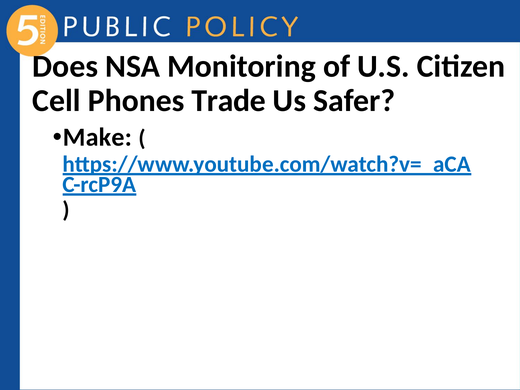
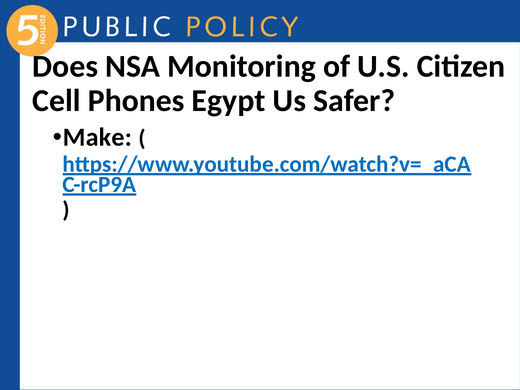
Trade: Trade -> Egypt
